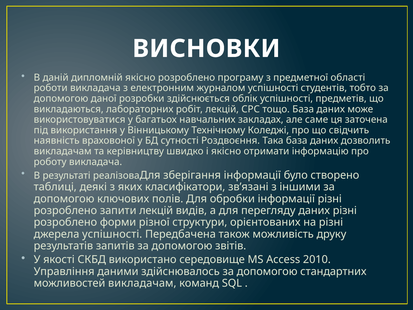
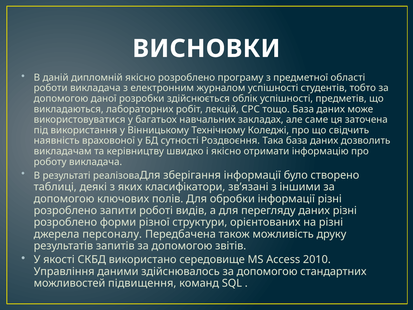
запити лекцій: лекцій -> роботі
джерела успішності: успішності -> персоналу
можливостей викладачам: викладачам -> підвищення
